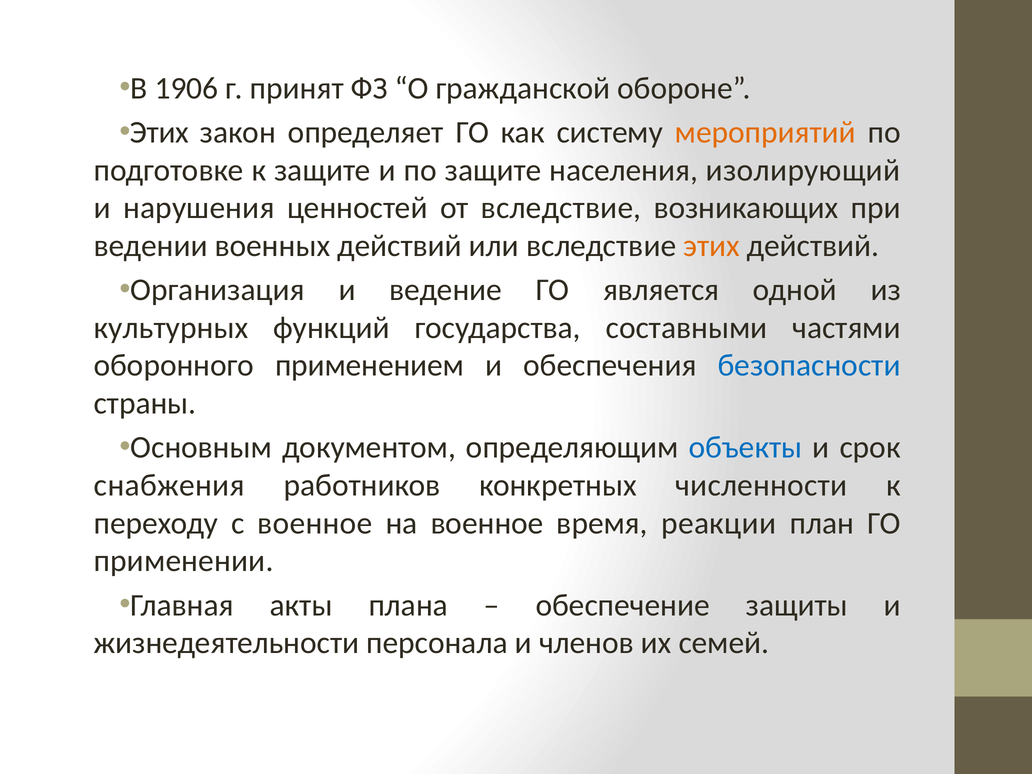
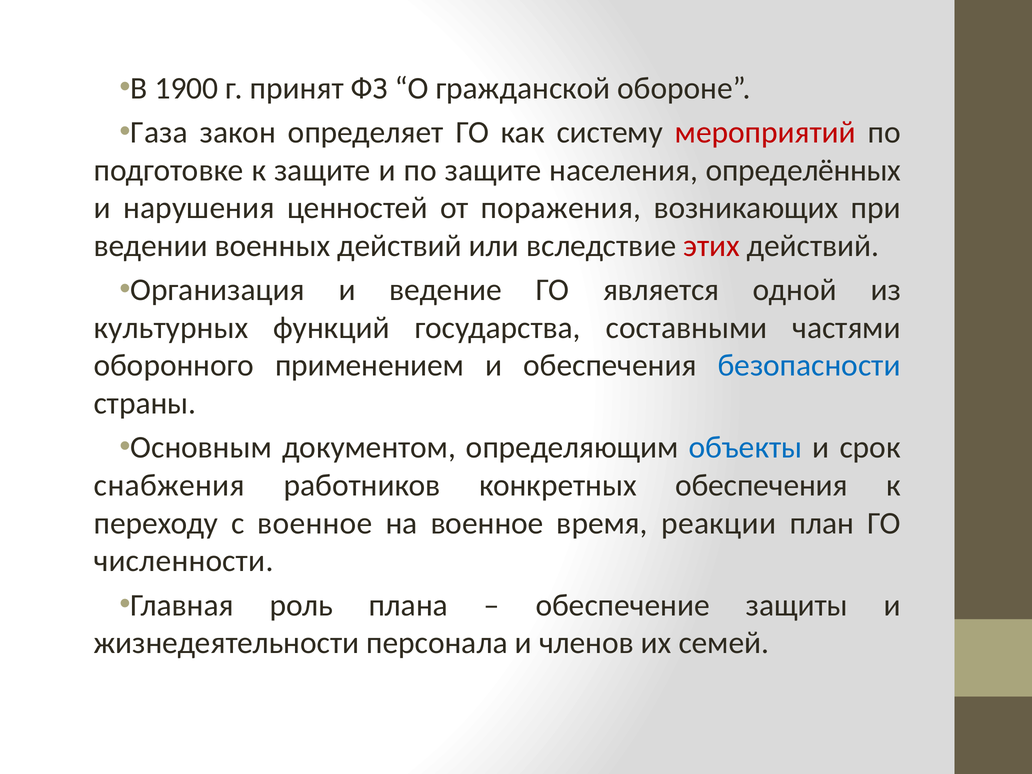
1906: 1906 -> 1900
Этих at (159, 132): Этих -> Газа
мероприятий colour: orange -> red
изолирующий: изолирующий -> определённых
от вследствие: вследствие -> поражения
этих at (712, 246) colour: orange -> red
конкретных численности: численности -> обеспечения
применении: применении -> численности
акты: акты -> роль
